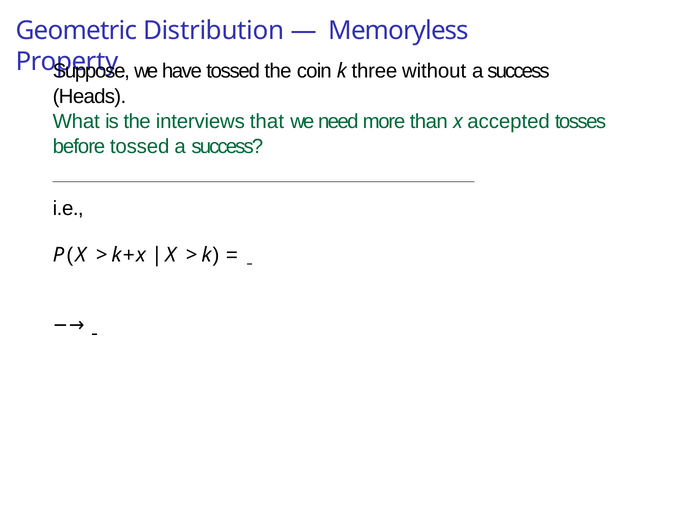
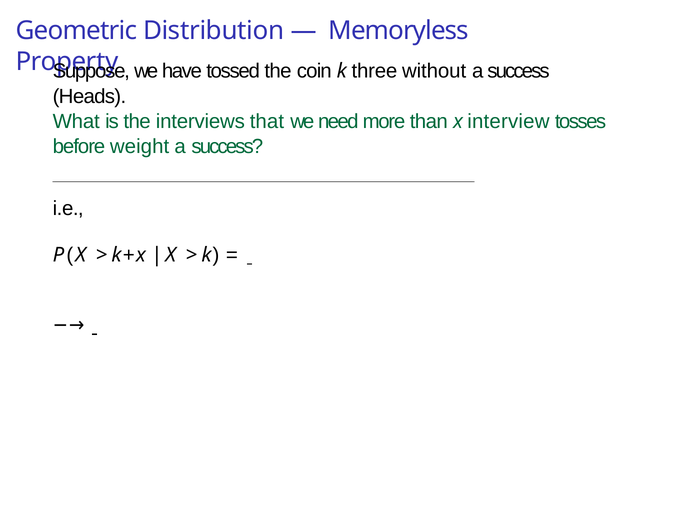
accepted: accepted -> interview
before tossed: tossed -> weight
